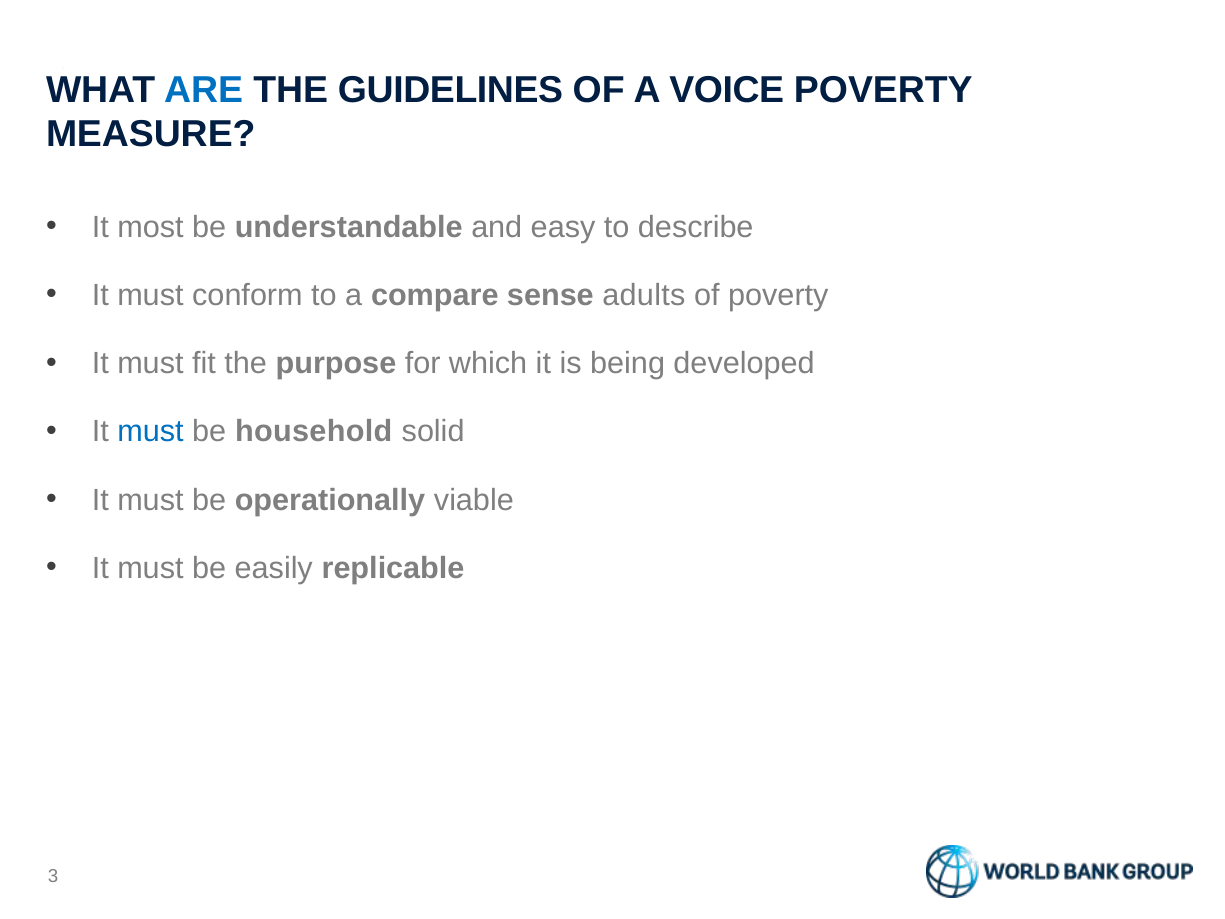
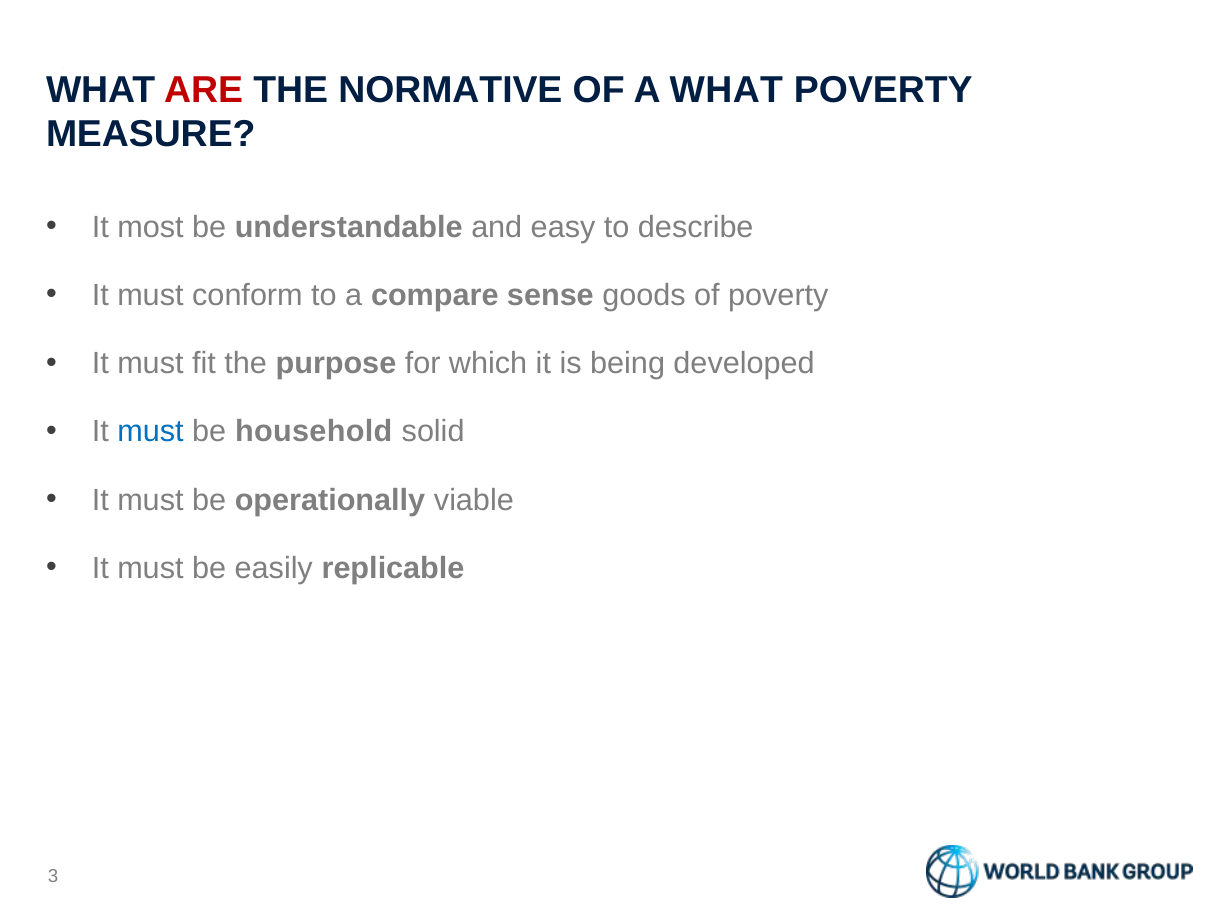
ARE colour: blue -> red
GUIDELINES: GUIDELINES -> NORMATIVE
A VOICE: VOICE -> WHAT
adults: adults -> goods
